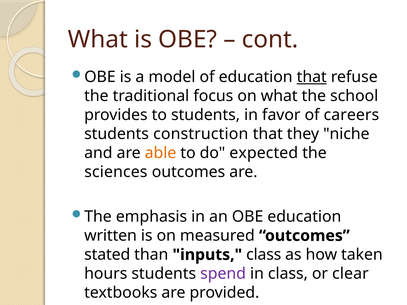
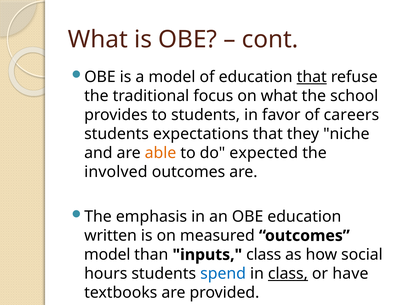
construction: construction -> expectations
sciences: sciences -> involved
stated at (107, 255): stated -> model
taken: taken -> social
spend colour: purple -> blue
class at (288, 274) underline: none -> present
clear: clear -> have
